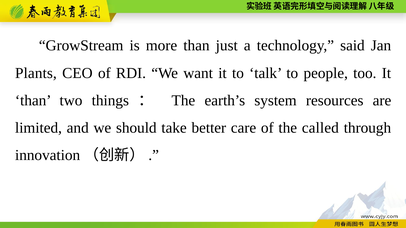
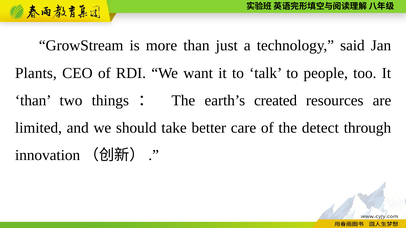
system: system -> created
called: called -> detect
